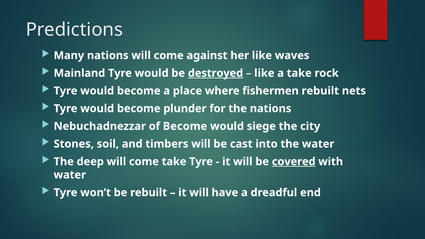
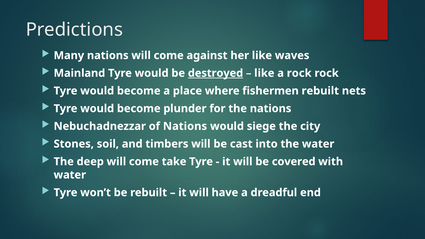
a take: take -> rock
of Become: Become -> Nations
covered underline: present -> none
